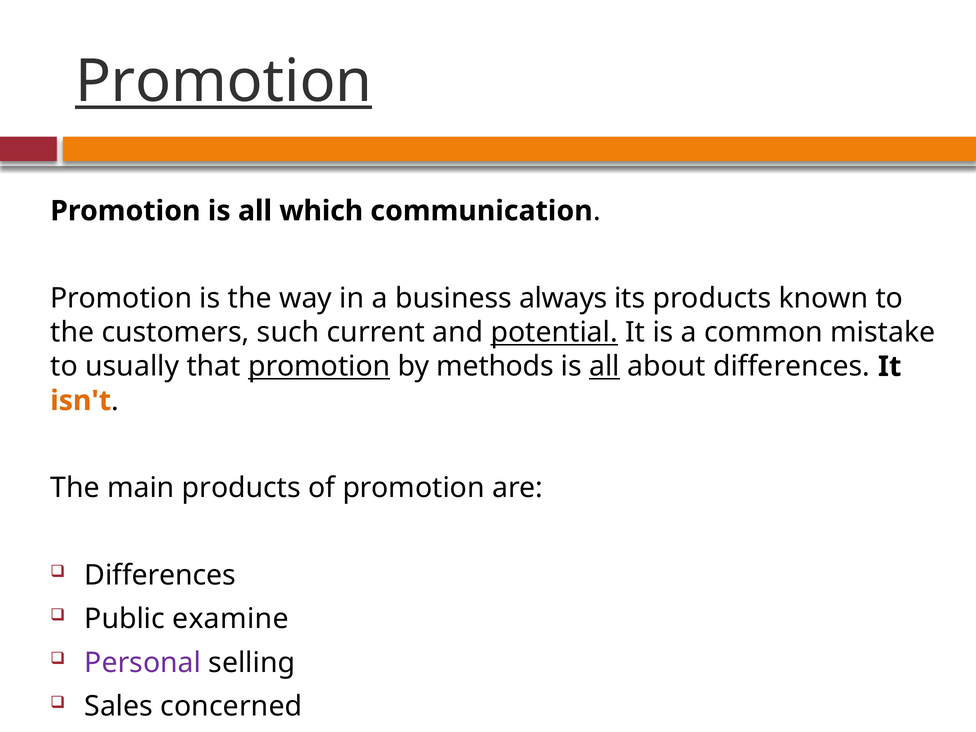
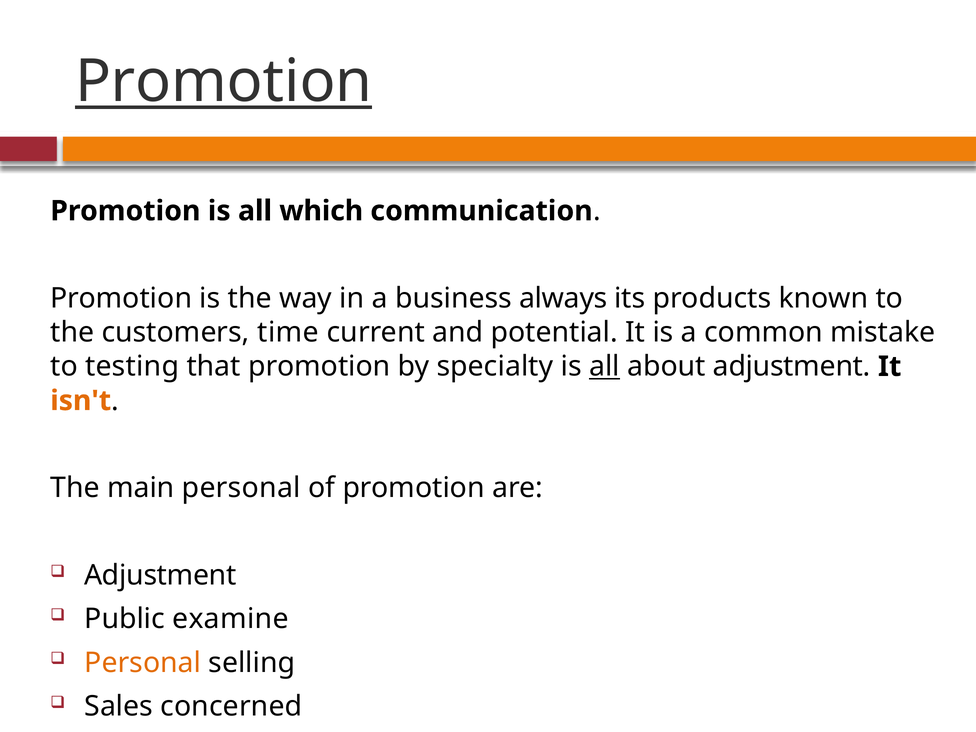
such: such -> time
potential underline: present -> none
usually: usually -> testing
promotion at (319, 367) underline: present -> none
methods: methods -> specialty
about differences: differences -> adjustment
main products: products -> personal
Differences at (160, 575): Differences -> Adjustment
Personal at (143, 663) colour: purple -> orange
